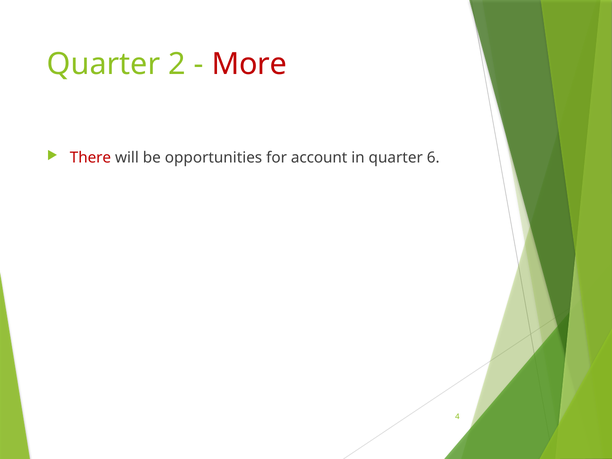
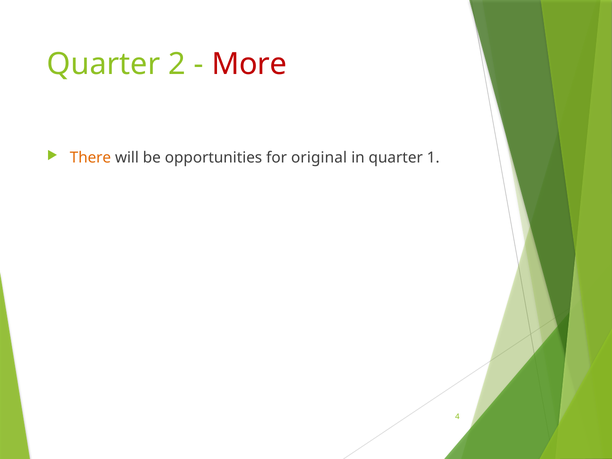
There colour: red -> orange
account: account -> original
6: 6 -> 1
